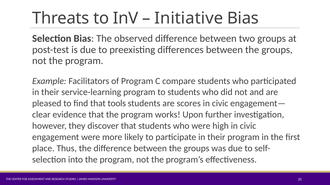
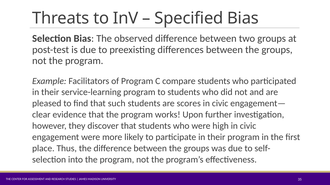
Initiative: Initiative -> Specified
tools: tools -> such
